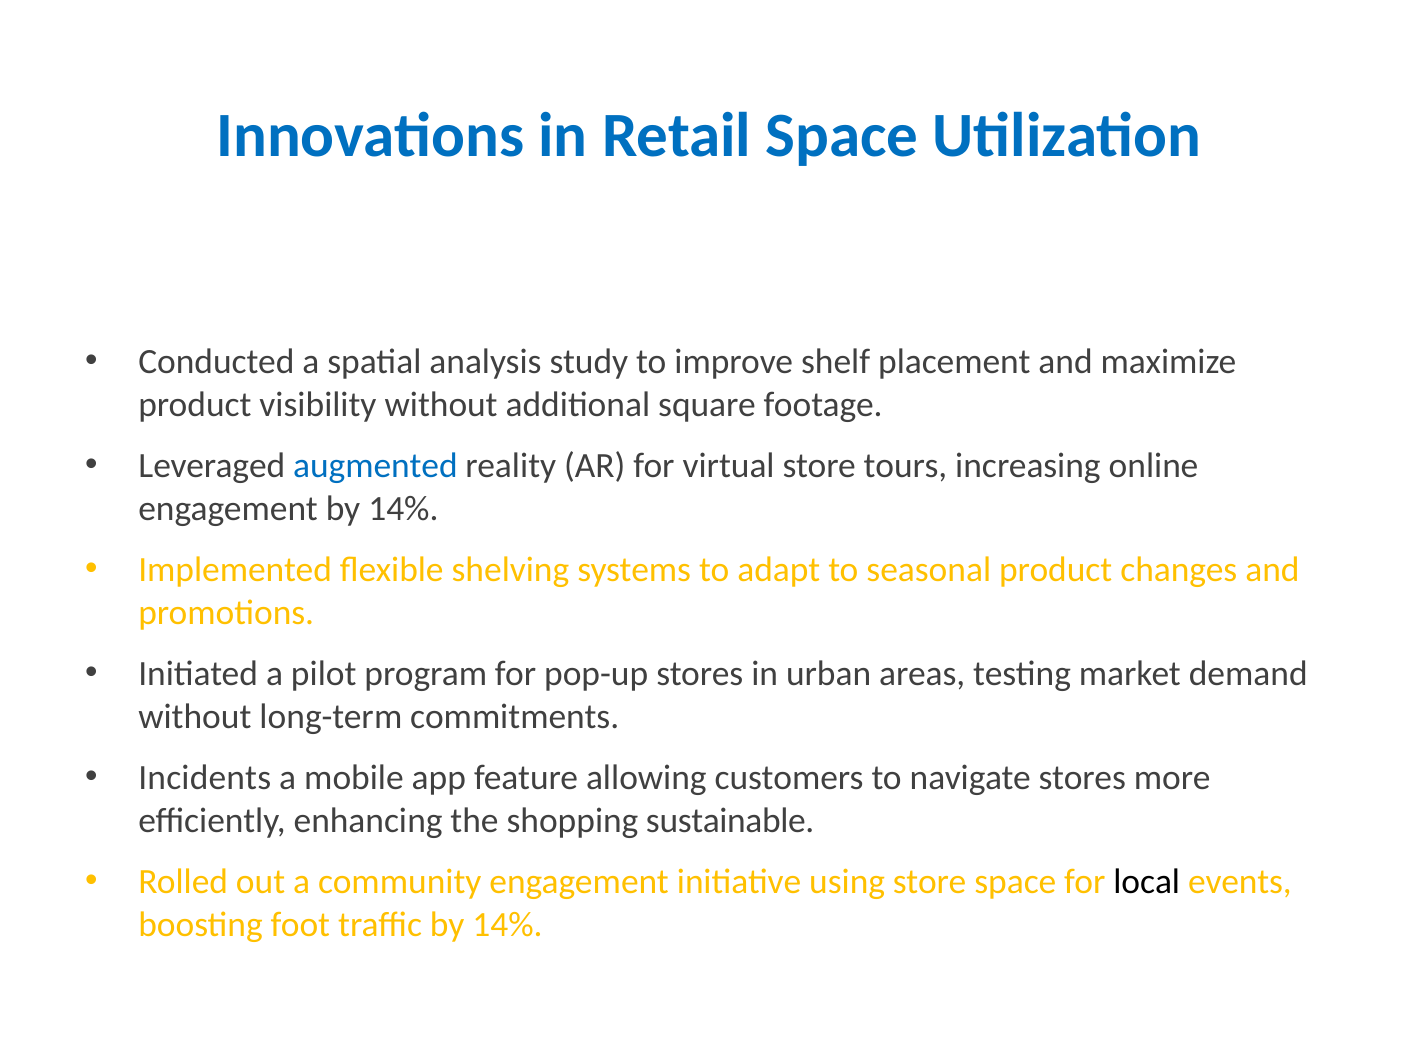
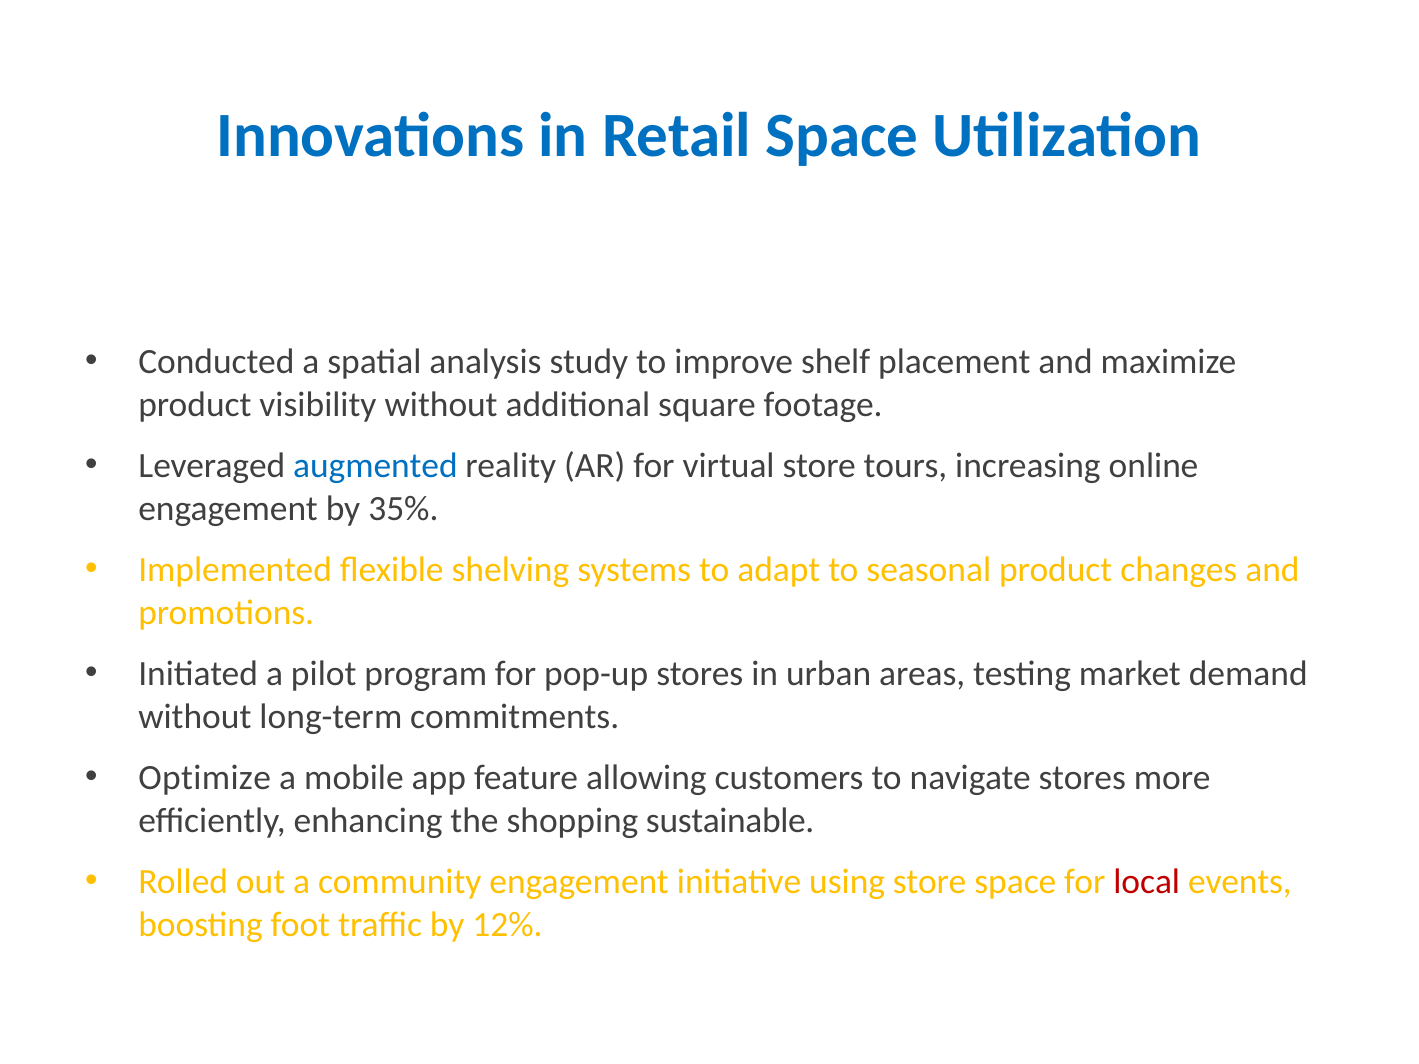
engagement by 14%: 14% -> 35%
Incidents: Incidents -> Optimize
local colour: black -> red
traffic by 14%: 14% -> 12%
